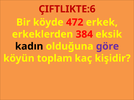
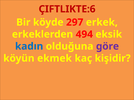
472: 472 -> 297
384: 384 -> 494
kadın colour: black -> blue
toplam: toplam -> ekmek
